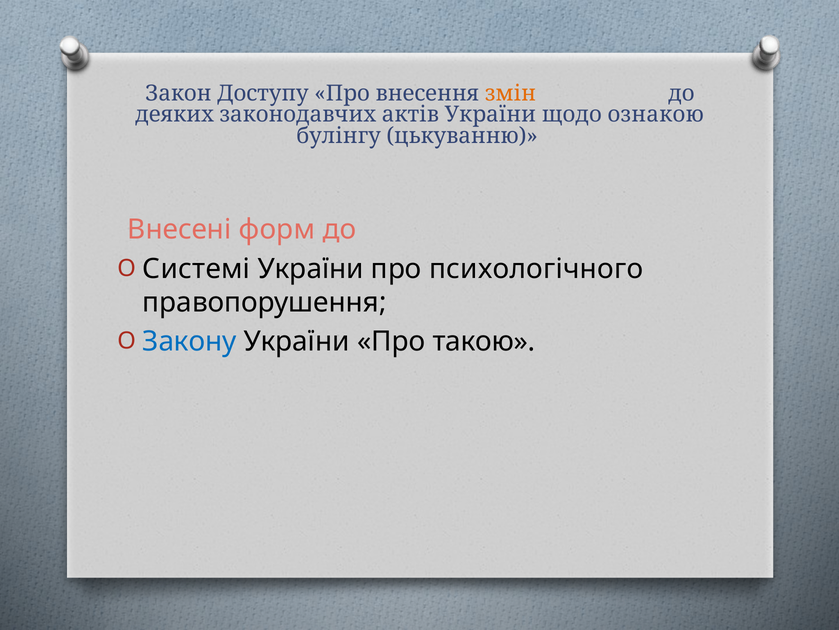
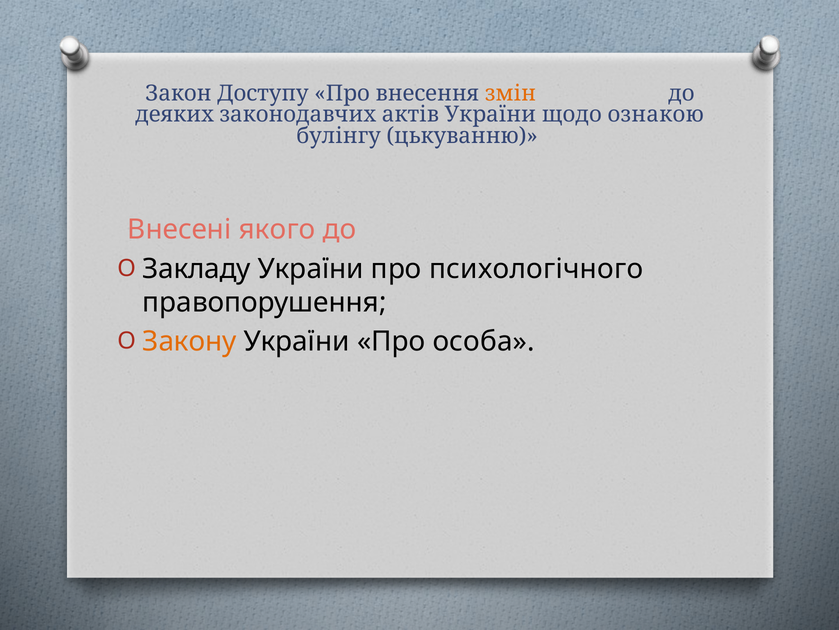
форм: форм -> якого
Системі: Системі -> Закладу
Закону colour: blue -> orange
такою: такою -> особа
